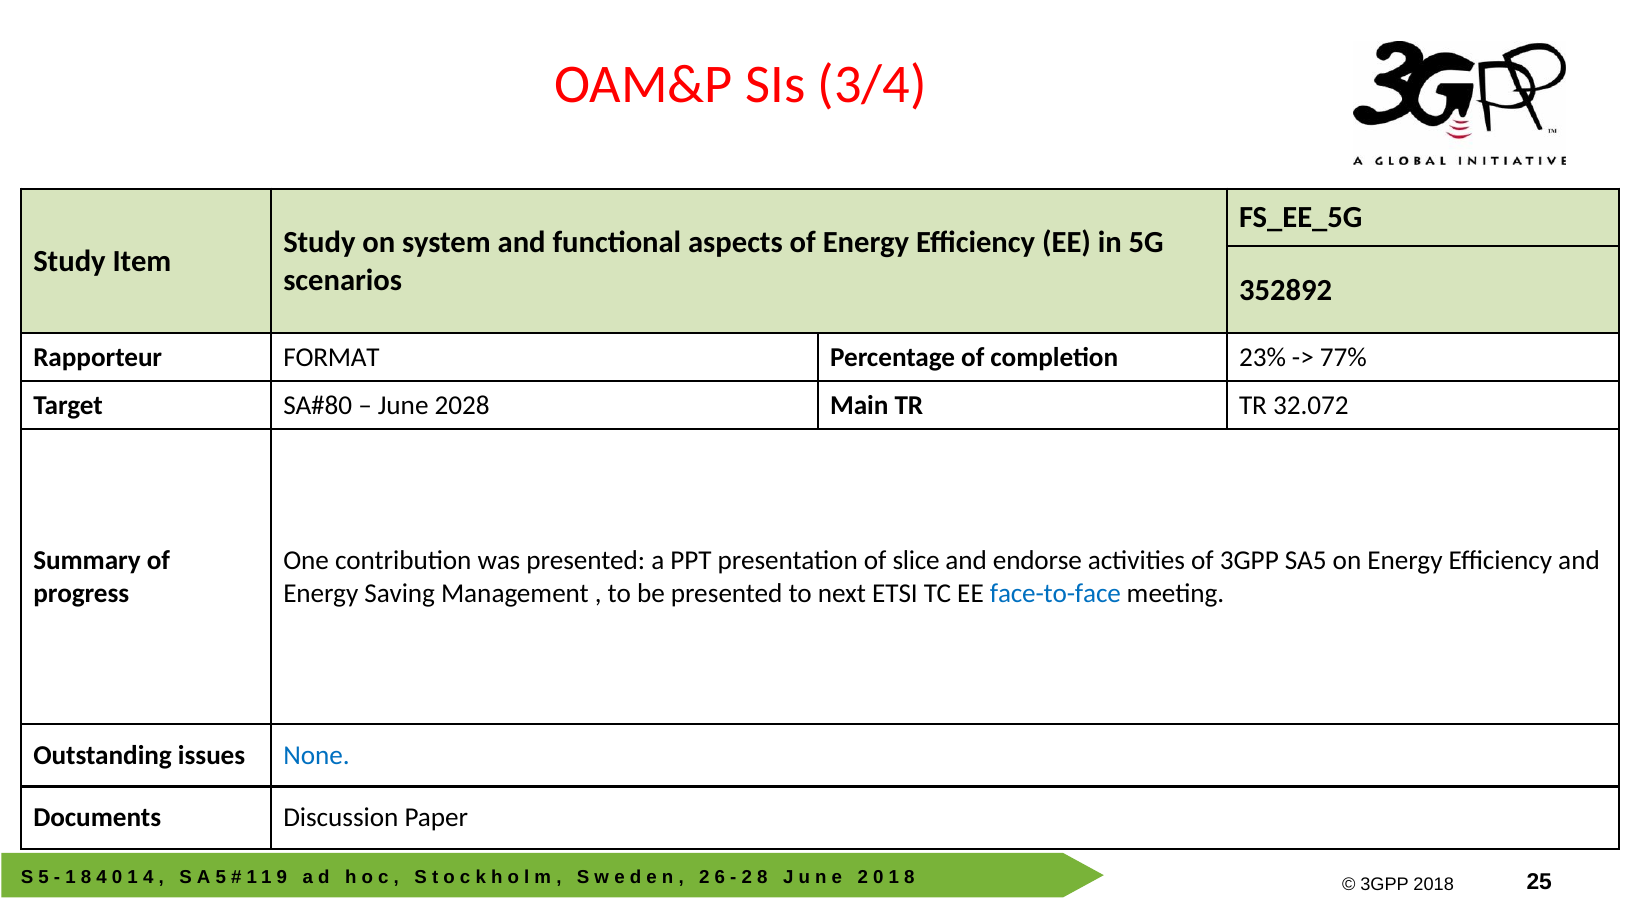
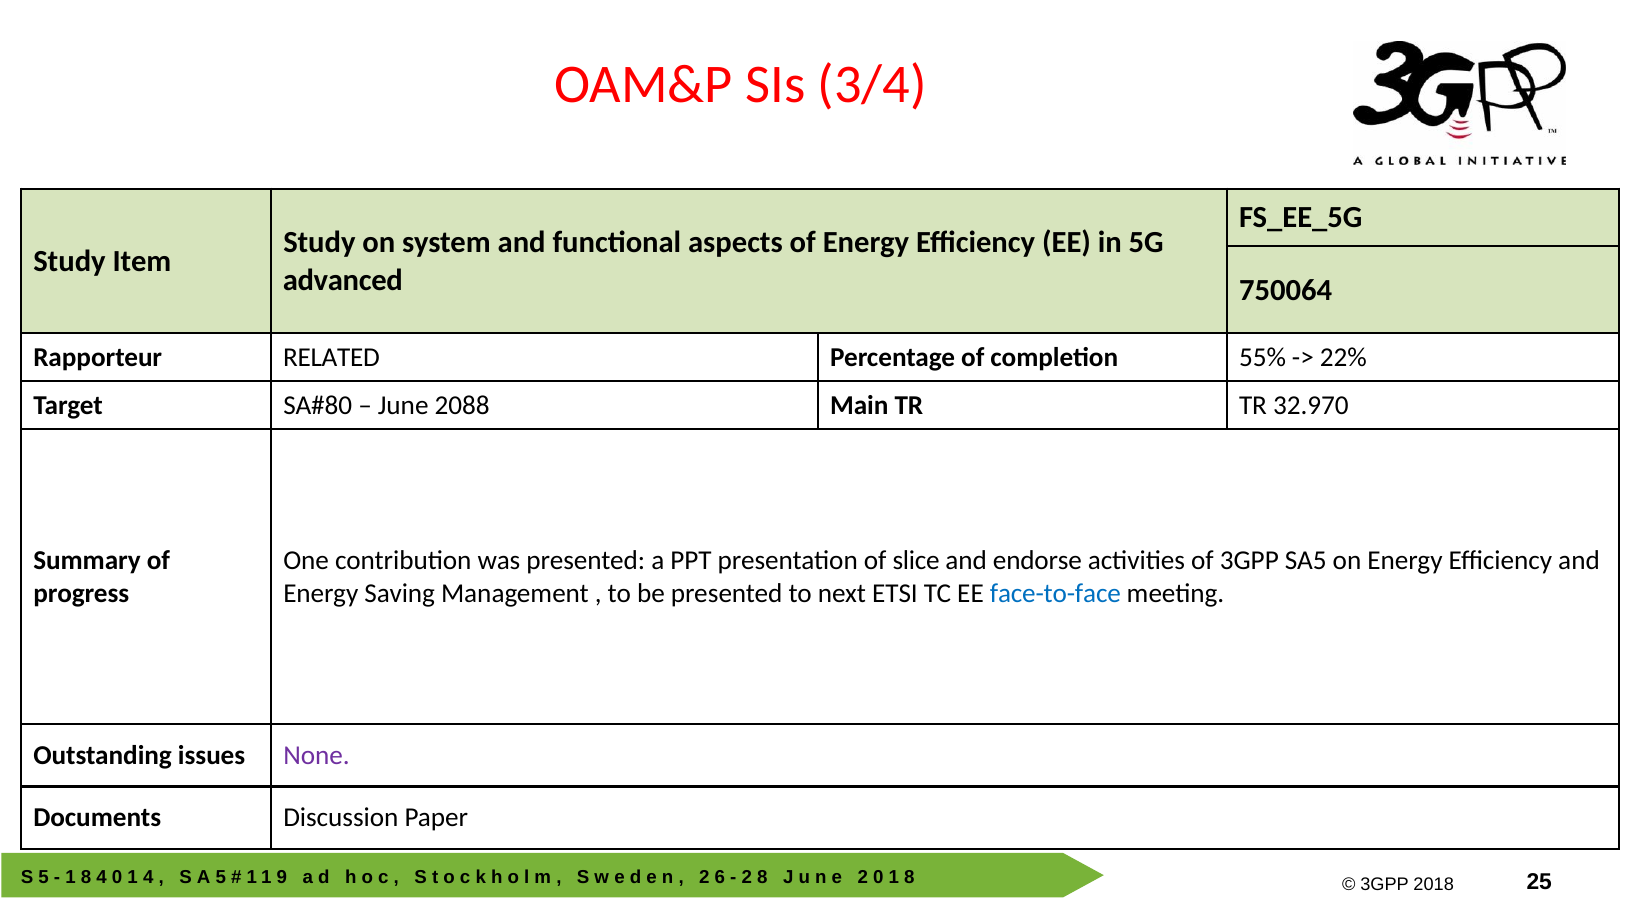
scenarios: scenarios -> advanced
352892: 352892 -> 750064
FORMAT: FORMAT -> RELATED
23%: 23% -> 55%
77%: 77% -> 22%
2028: 2028 -> 2088
32.072: 32.072 -> 32.970
None colour: blue -> purple
